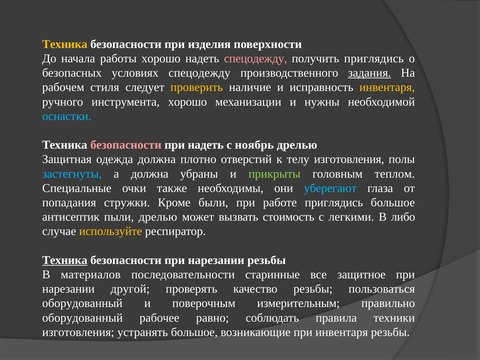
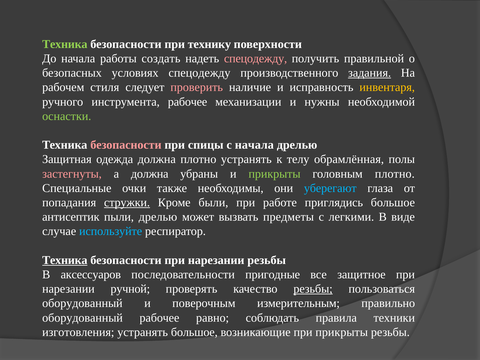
Техника at (65, 44) colour: yellow -> light green
изделия: изделия -> технику
работы хорошо: хорошо -> создать
получить приглядись: приглядись -> правильной
проверить colour: yellow -> pink
инструмента хорошо: хорошо -> рабочее
оснастки colour: light blue -> light green
при надеть: надеть -> спицы
с ноябрь: ноябрь -> начала
плотно отверстий: отверстий -> устранять
телу изготовления: изготовления -> обрамлённая
застегнуты colour: light blue -> pink
головным теплом: теплом -> плотно
стружки underline: none -> present
стоимость: стоимость -> предметы
либо: либо -> виде
используйте colour: yellow -> light blue
материалов: материалов -> аксессуаров
старинные: старинные -> пригодные
другой: другой -> ручной
резьбы at (313, 289) underline: none -> present
при инвентаря: инвентаря -> прикрыты
